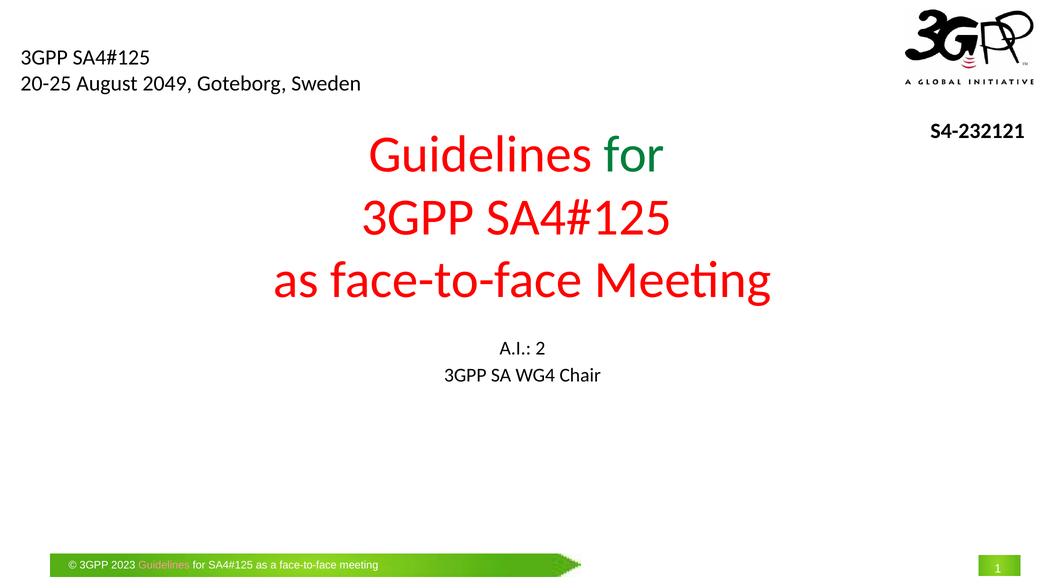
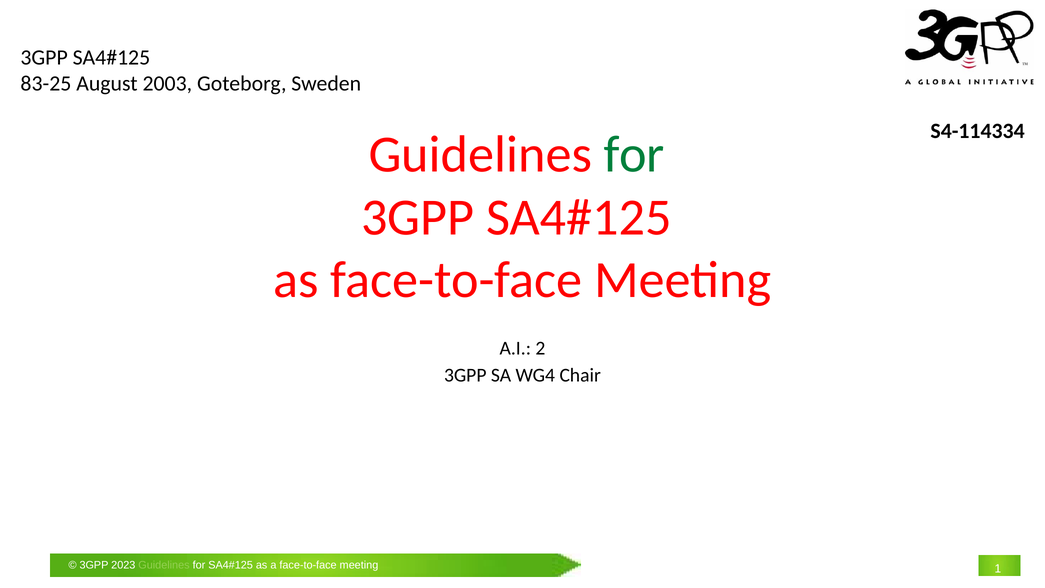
20-25: 20-25 -> 83-25
2049: 2049 -> 2003
S4-232121: S4-232121 -> S4-114334
Guidelines at (164, 565) colour: pink -> light green
